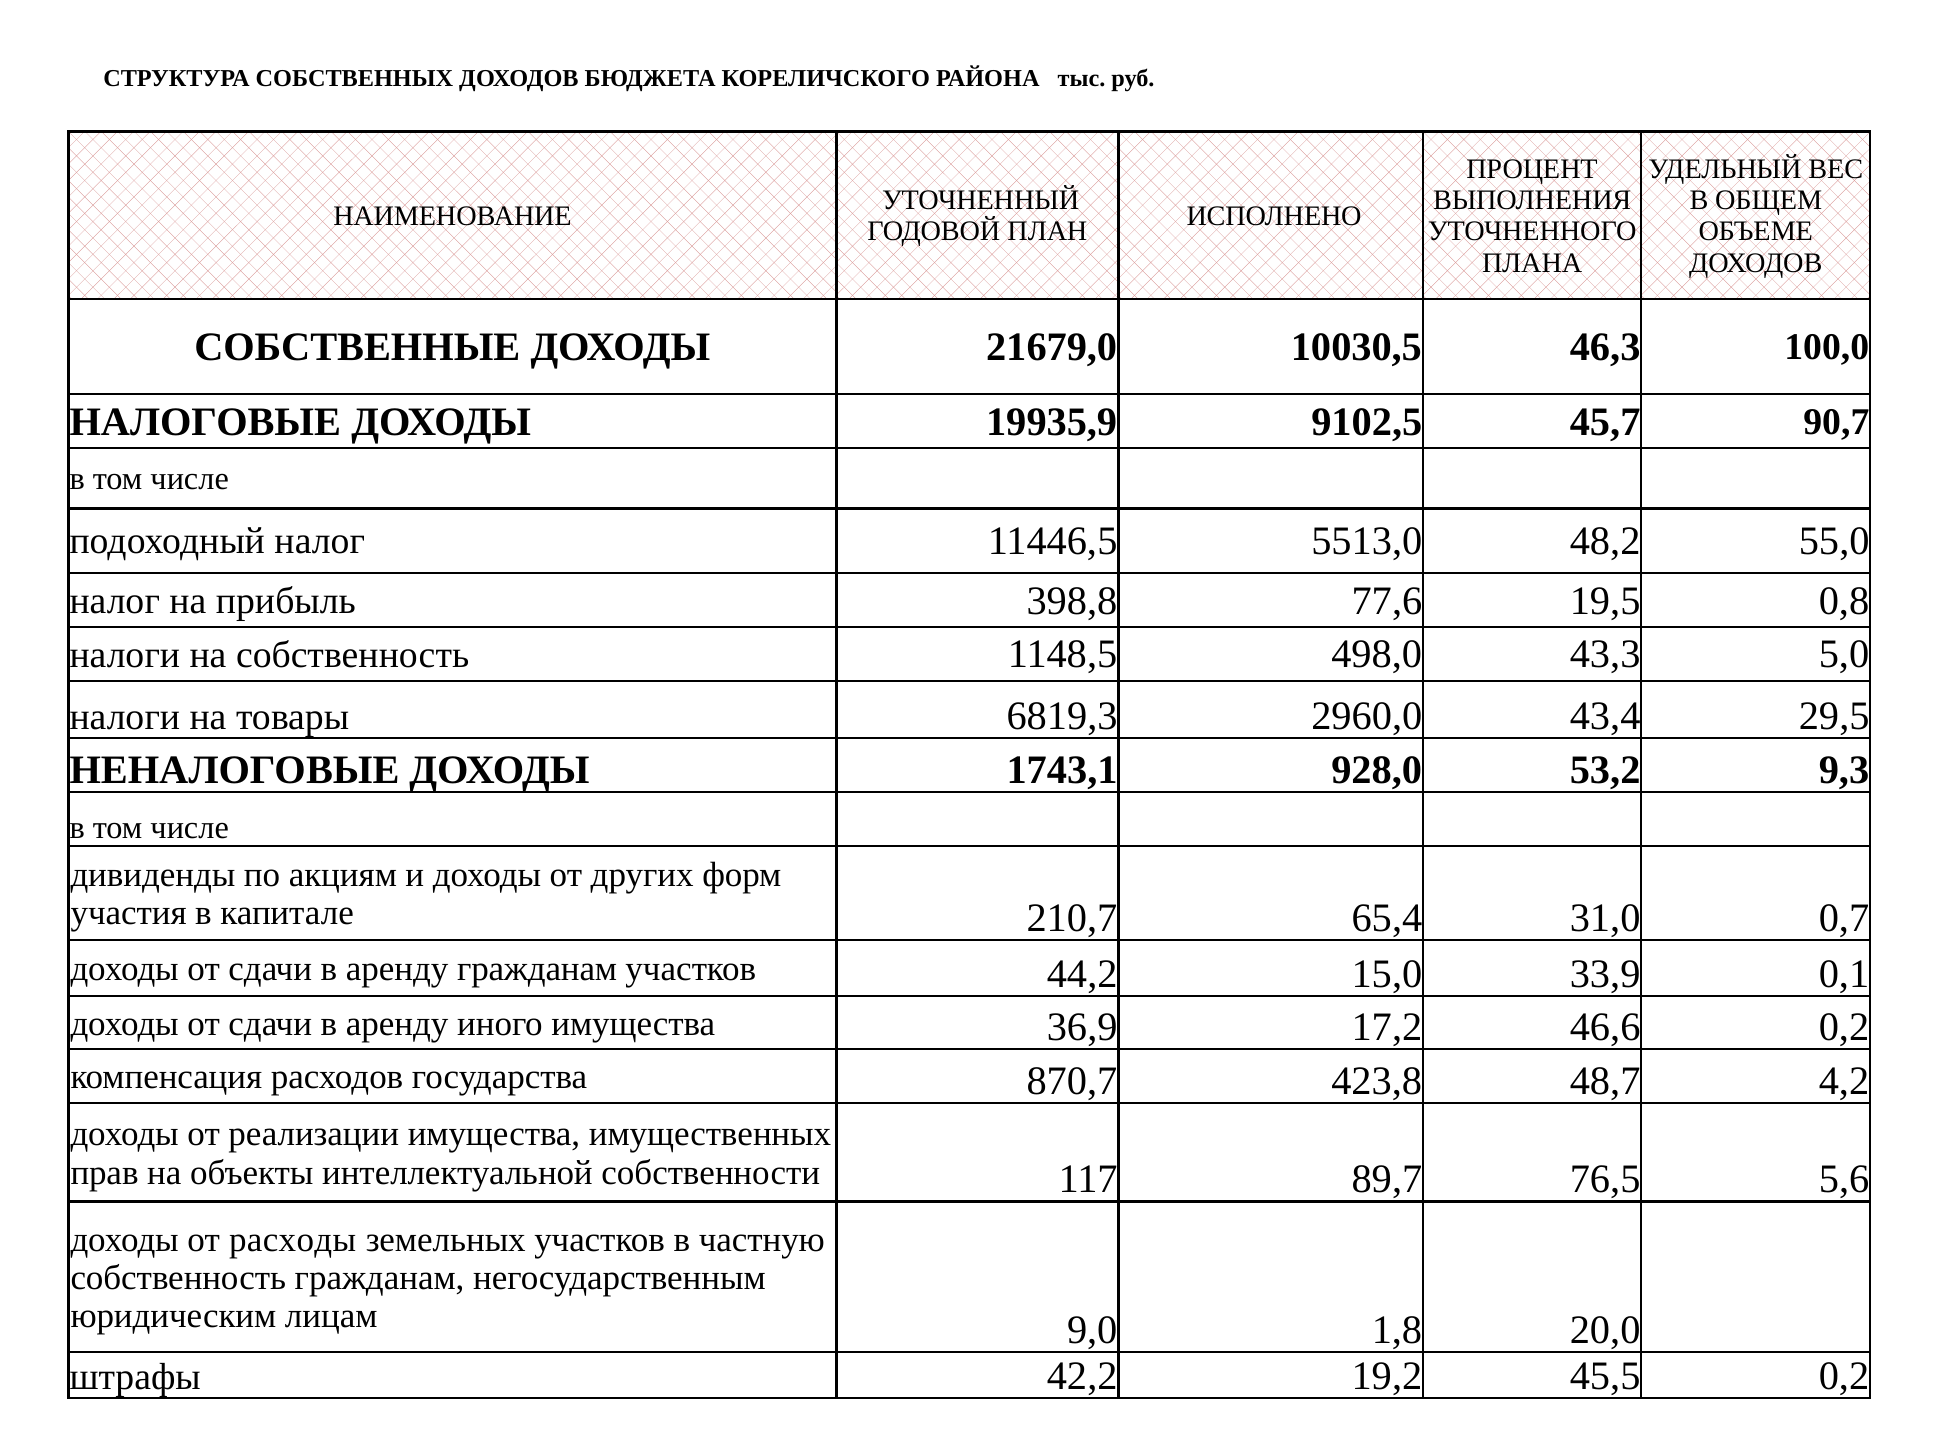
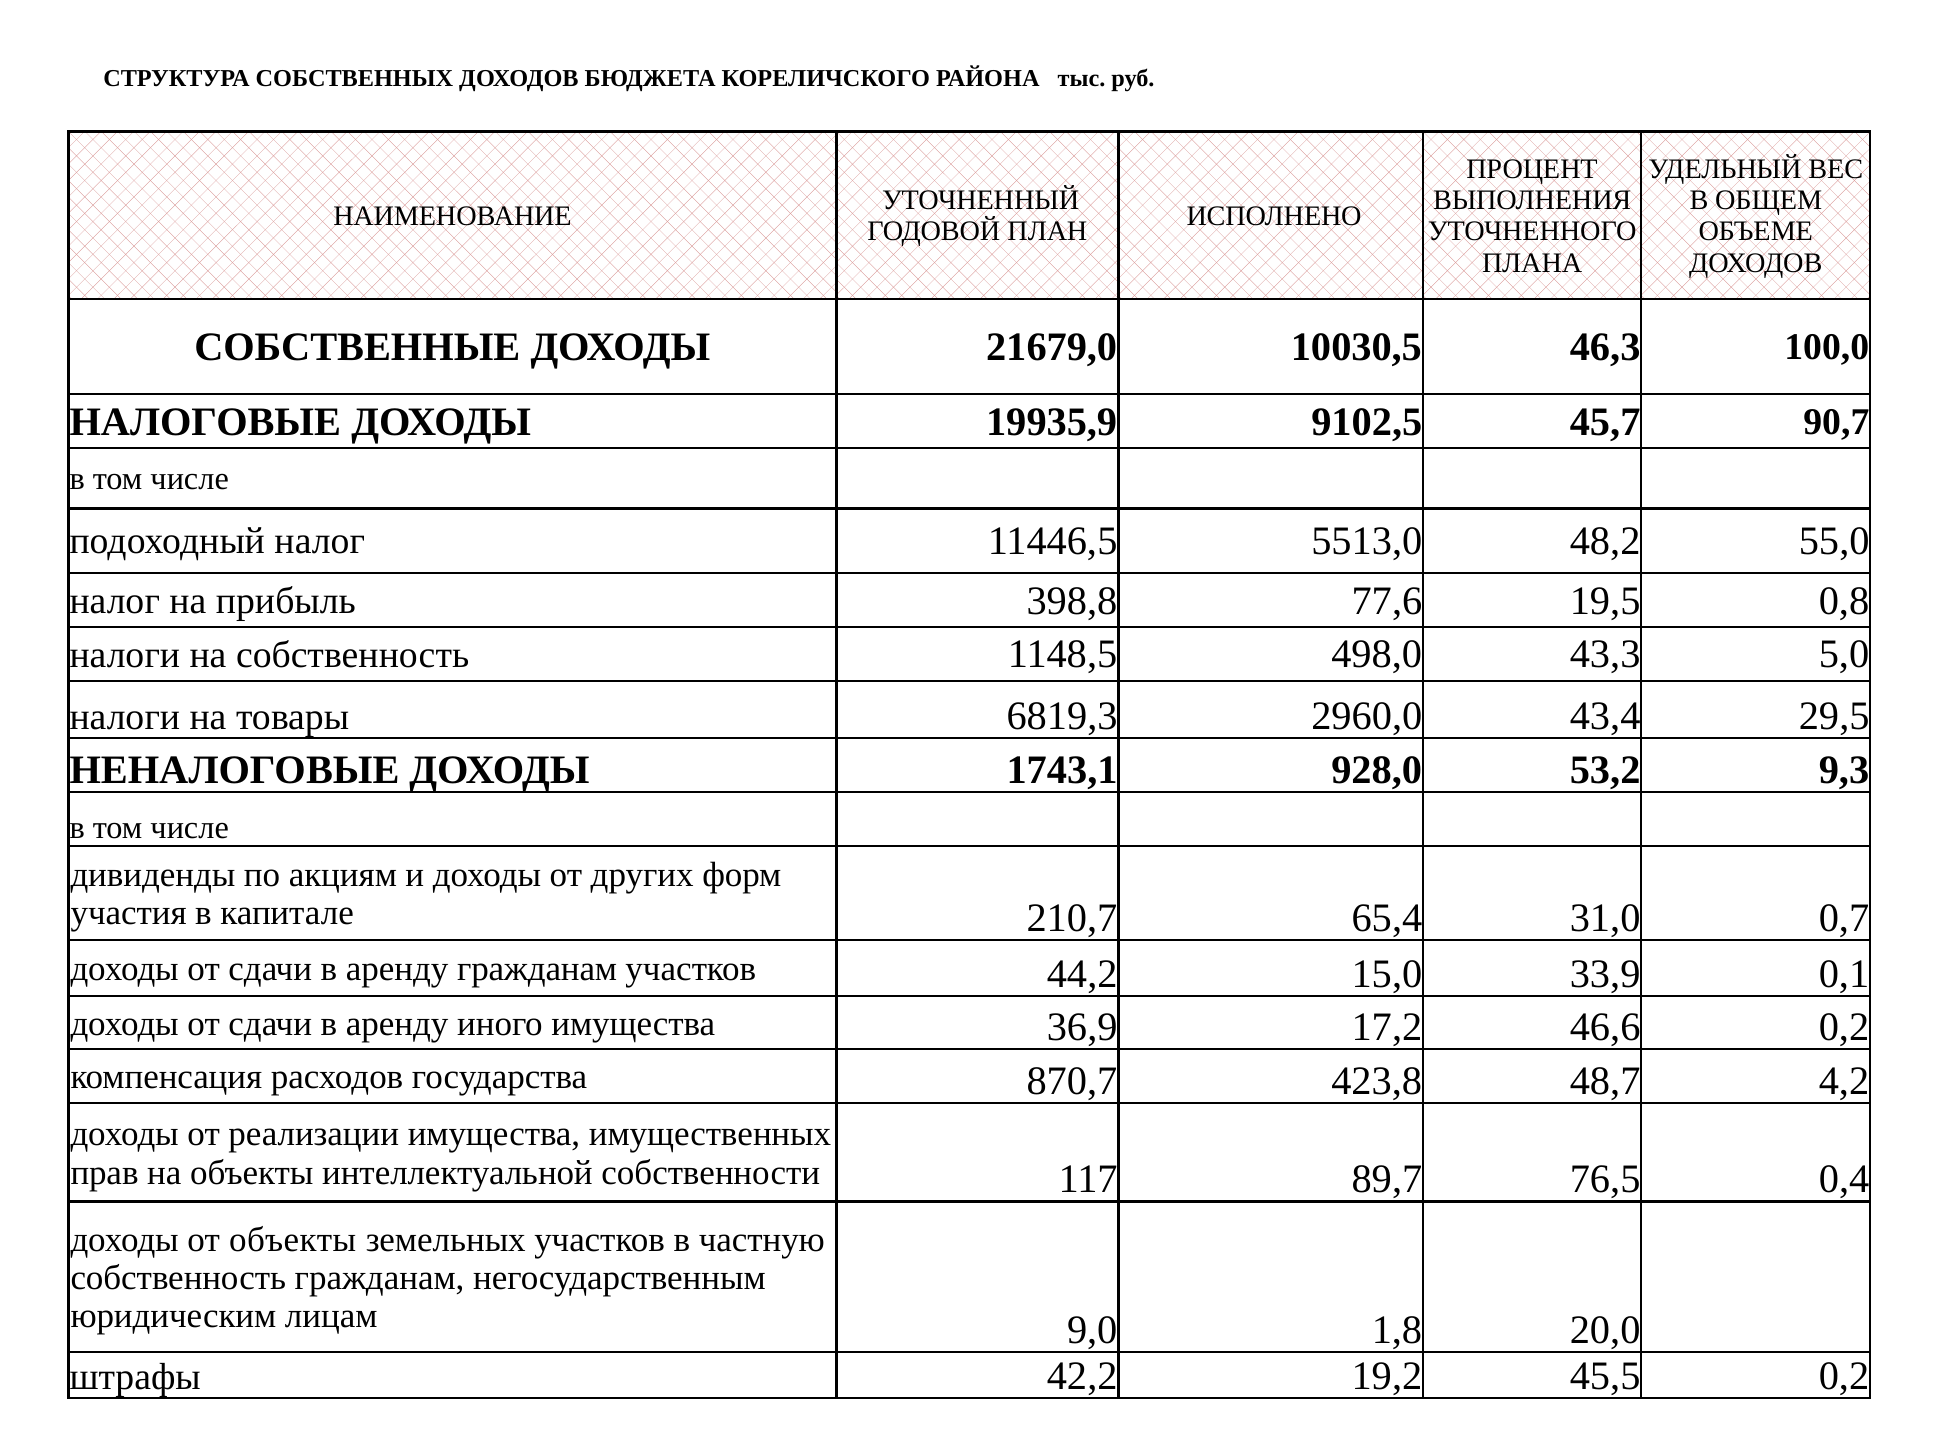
5,6: 5,6 -> 0,4
от расходы: расходы -> объекты
